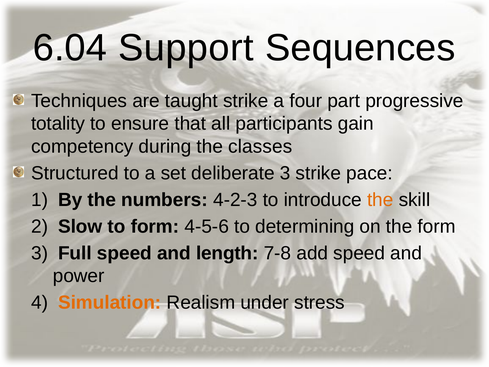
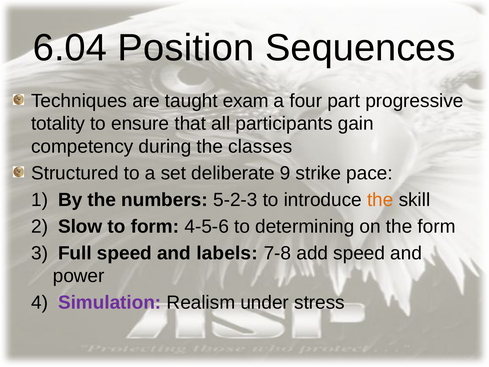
Support: Support -> Position
taught strike: strike -> exam
deliberate 3: 3 -> 9
4-2-3: 4-2-3 -> 5-2-3
length: length -> labels
Simulation colour: orange -> purple
